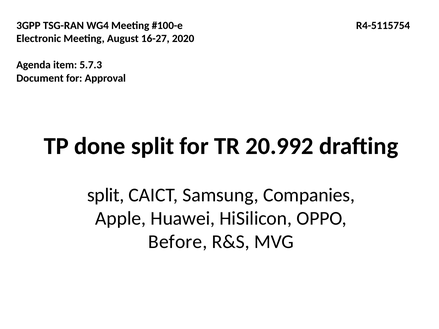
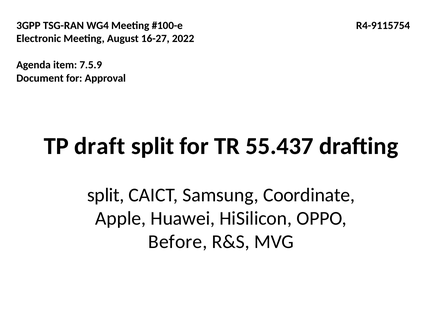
R4-5115754: R4-5115754 -> R4-9115754
2020: 2020 -> 2022
5.7.3: 5.7.3 -> 7.5.9
done: done -> draft
20.992: 20.992 -> 55.437
Companies: Companies -> Coordinate
